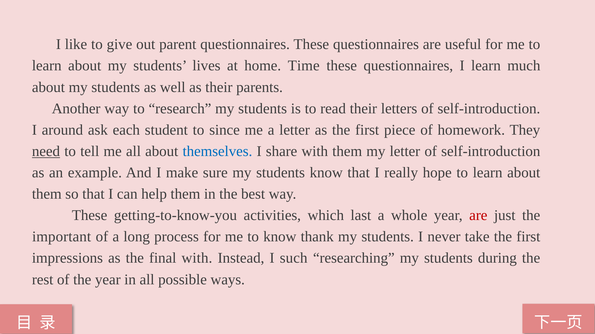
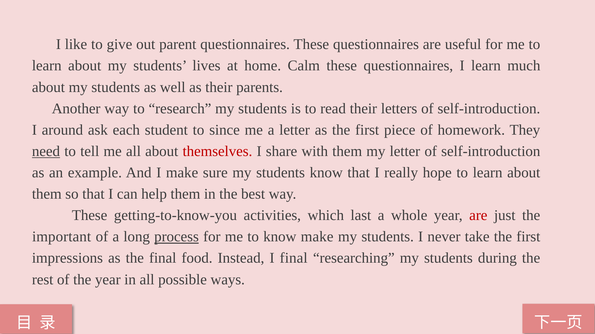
Time: Time -> Calm
themselves colour: blue -> red
process underline: none -> present
know thank: thank -> make
final with: with -> food
I such: such -> final
